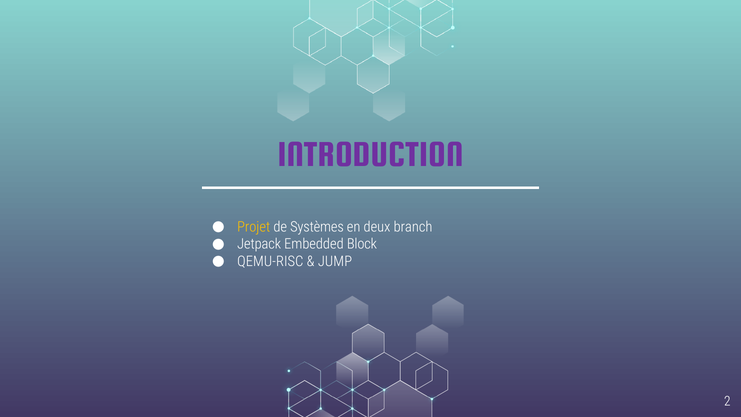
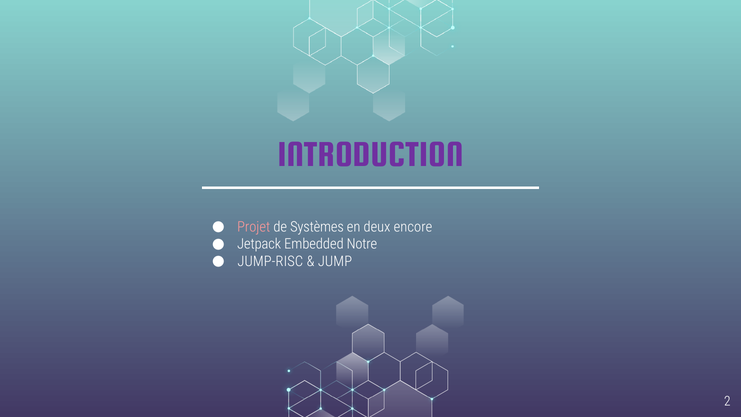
Projet colour: yellow -> pink
branch: branch -> encore
Block: Block -> Notre
QEMU-RISC: QEMU-RISC -> JUMP-RISC
